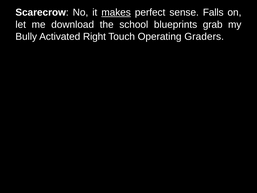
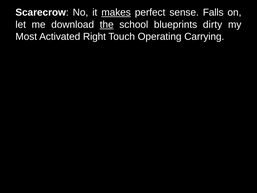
the underline: none -> present
grab: grab -> dirty
Bully: Bully -> Most
Graders: Graders -> Carrying
